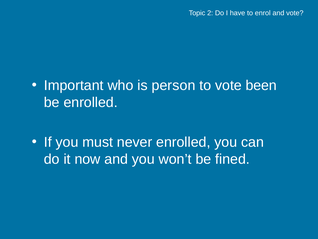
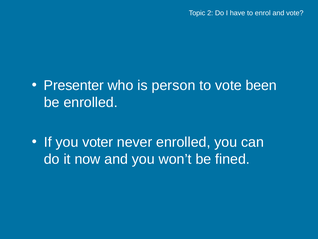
Important: Important -> Presenter
must: must -> voter
